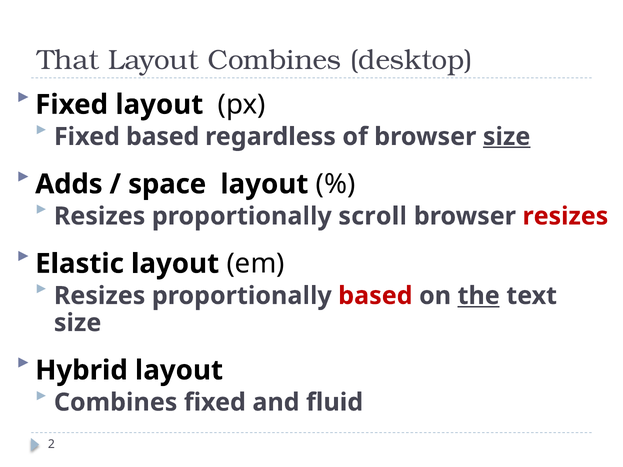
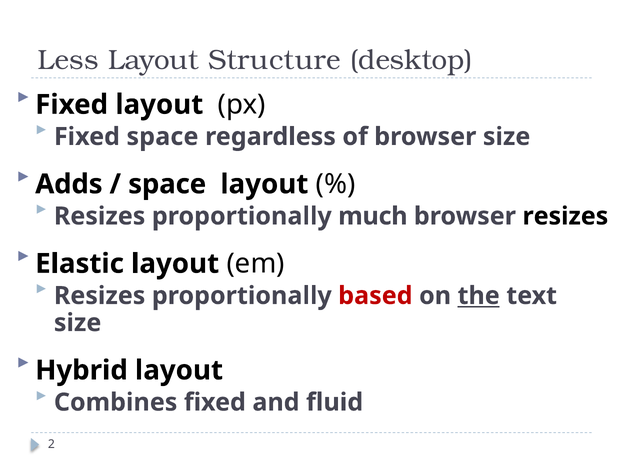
That: That -> Less
Layout Combines: Combines -> Structure
Fixed based: based -> space
size at (507, 137) underline: present -> none
scroll: scroll -> much
resizes at (565, 216) colour: red -> black
